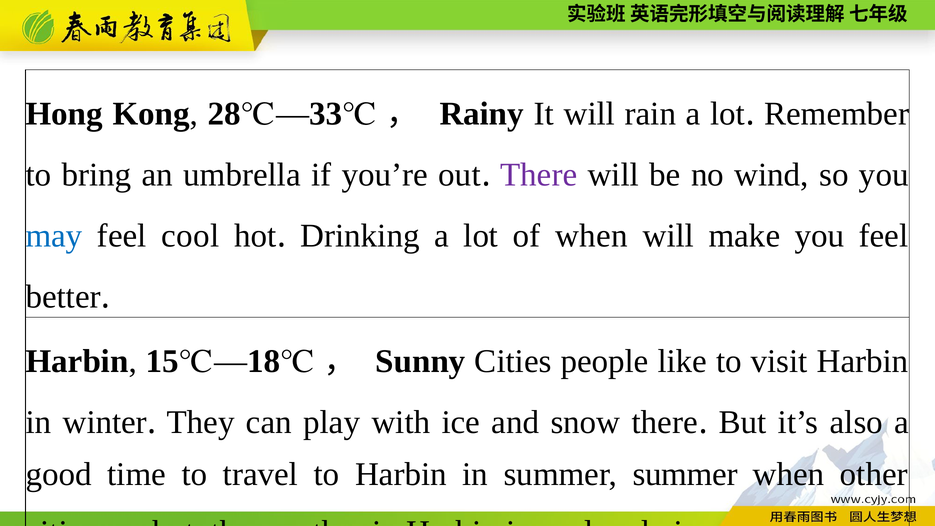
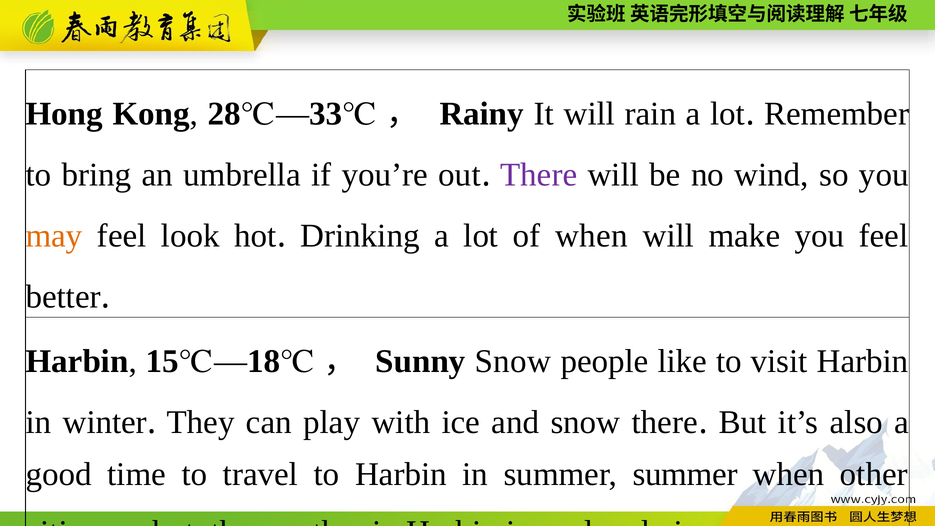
may colour: blue -> orange
feel cool: cool -> look
Sunny Cities: Cities -> Snow
